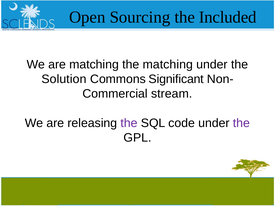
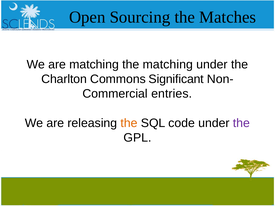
Included: Included -> Matches
Solution: Solution -> Charlton
stream: stream -> entries
the at (129, 123) colour: purple -> orange
